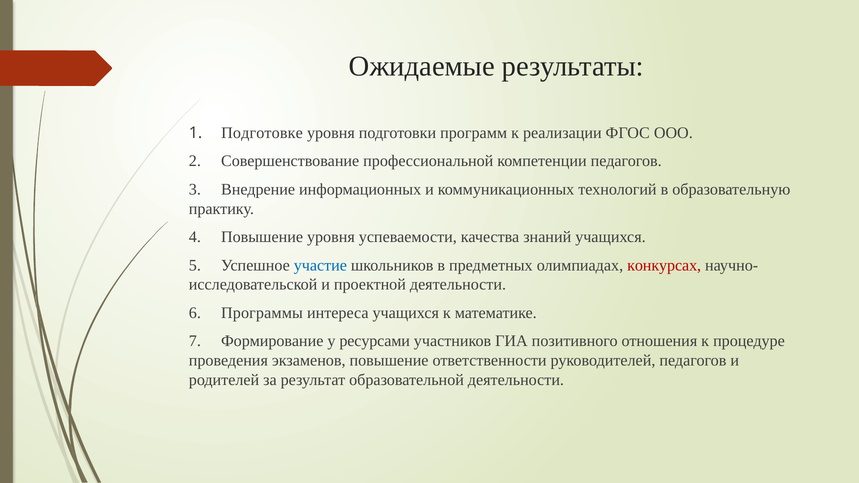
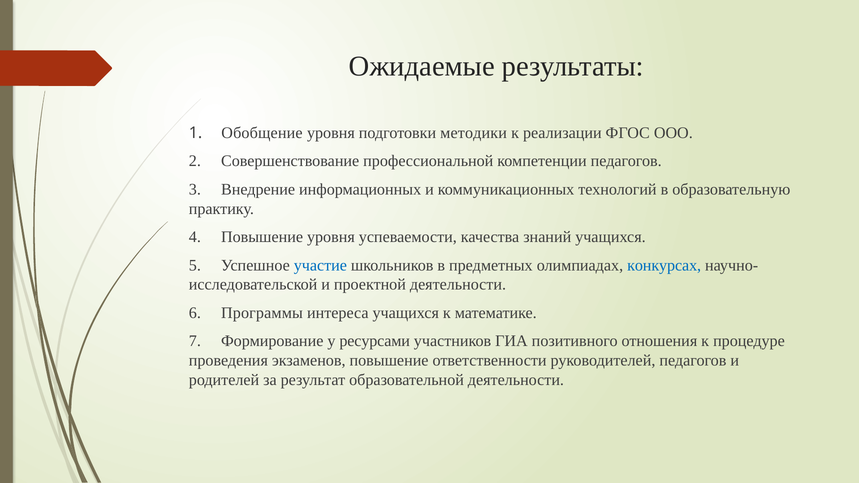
Подготовке: Подготовке -> Обобщение
программ: программ -> методики
конкурсах colour: red -> blue
